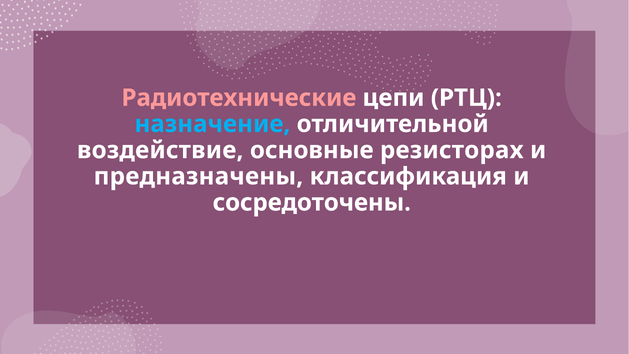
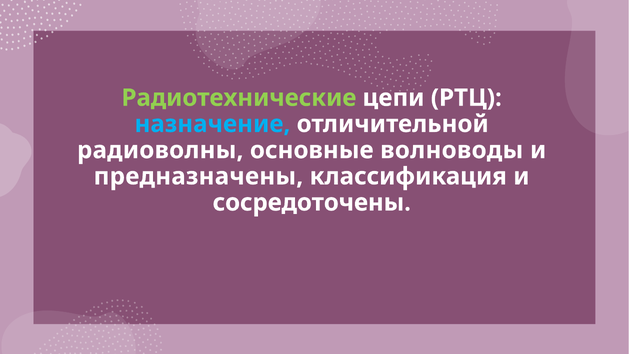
Радиотехнические colour: pink -> light green
воздействие: воздействие -> радиоволны
резисторах: резисторах -> волноводы
